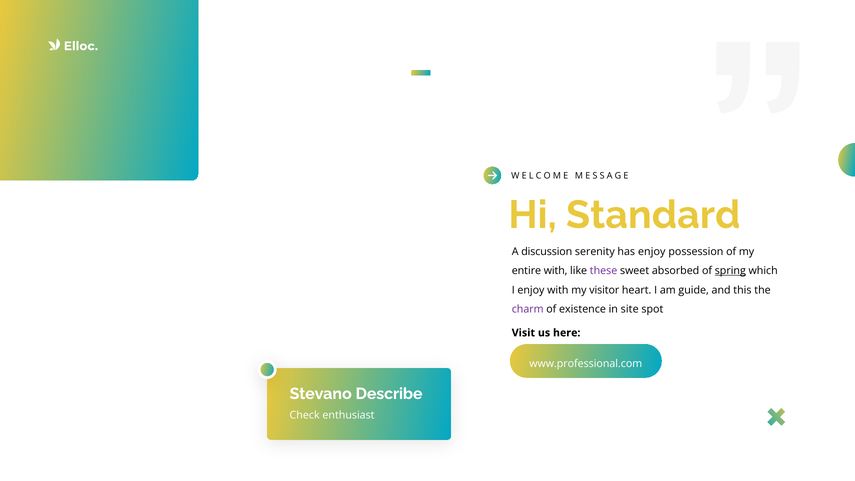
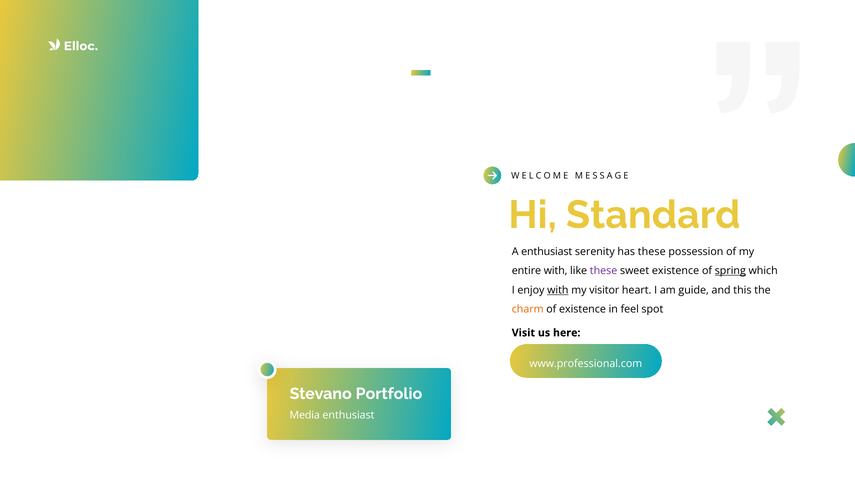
A discussion: discussion -> enthusiast
has enjoy: enjoy -> these
sweet absorbed: absorbed -> existence
with at (558, 290) underline: none -> present
charm colour: purple -> orange
site: site -> feel
Describe: Describe -> Portfolio
Check: Check -> Media
